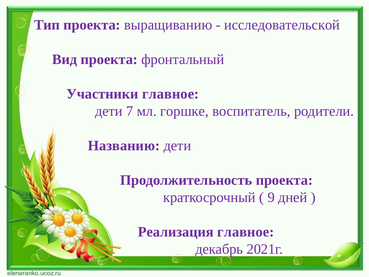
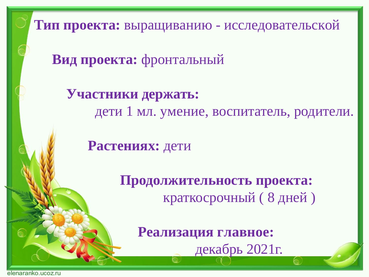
Участники главное: главное -> держать
7: 7 -> 1
горшке: горшке -> умение
Названию: Названию -> Растениях
9: 9 -> 8
